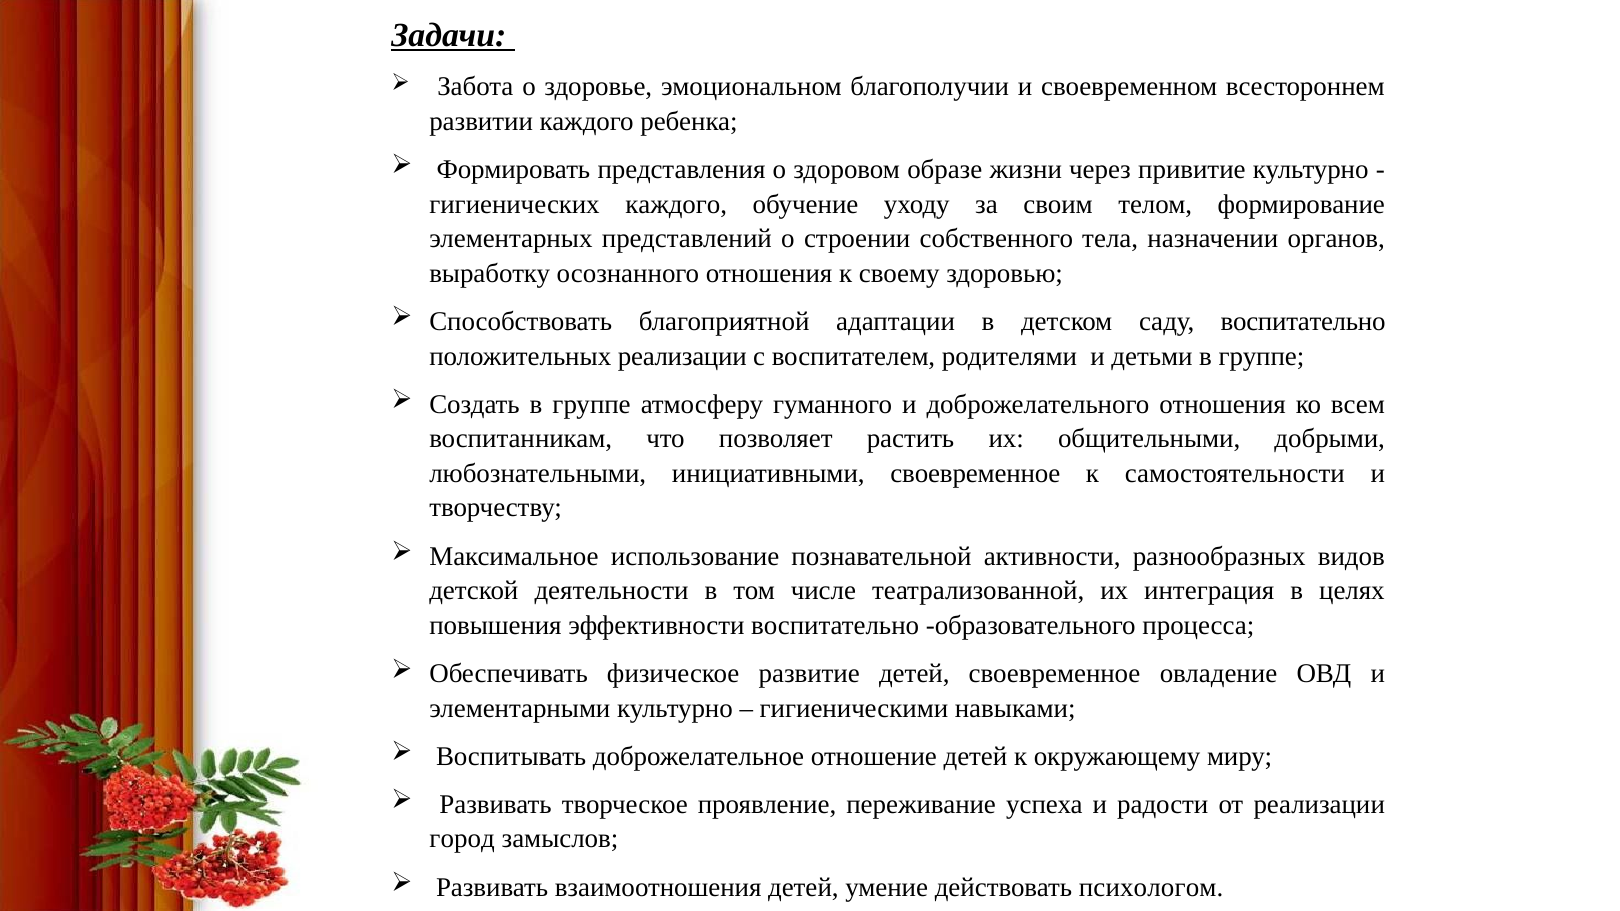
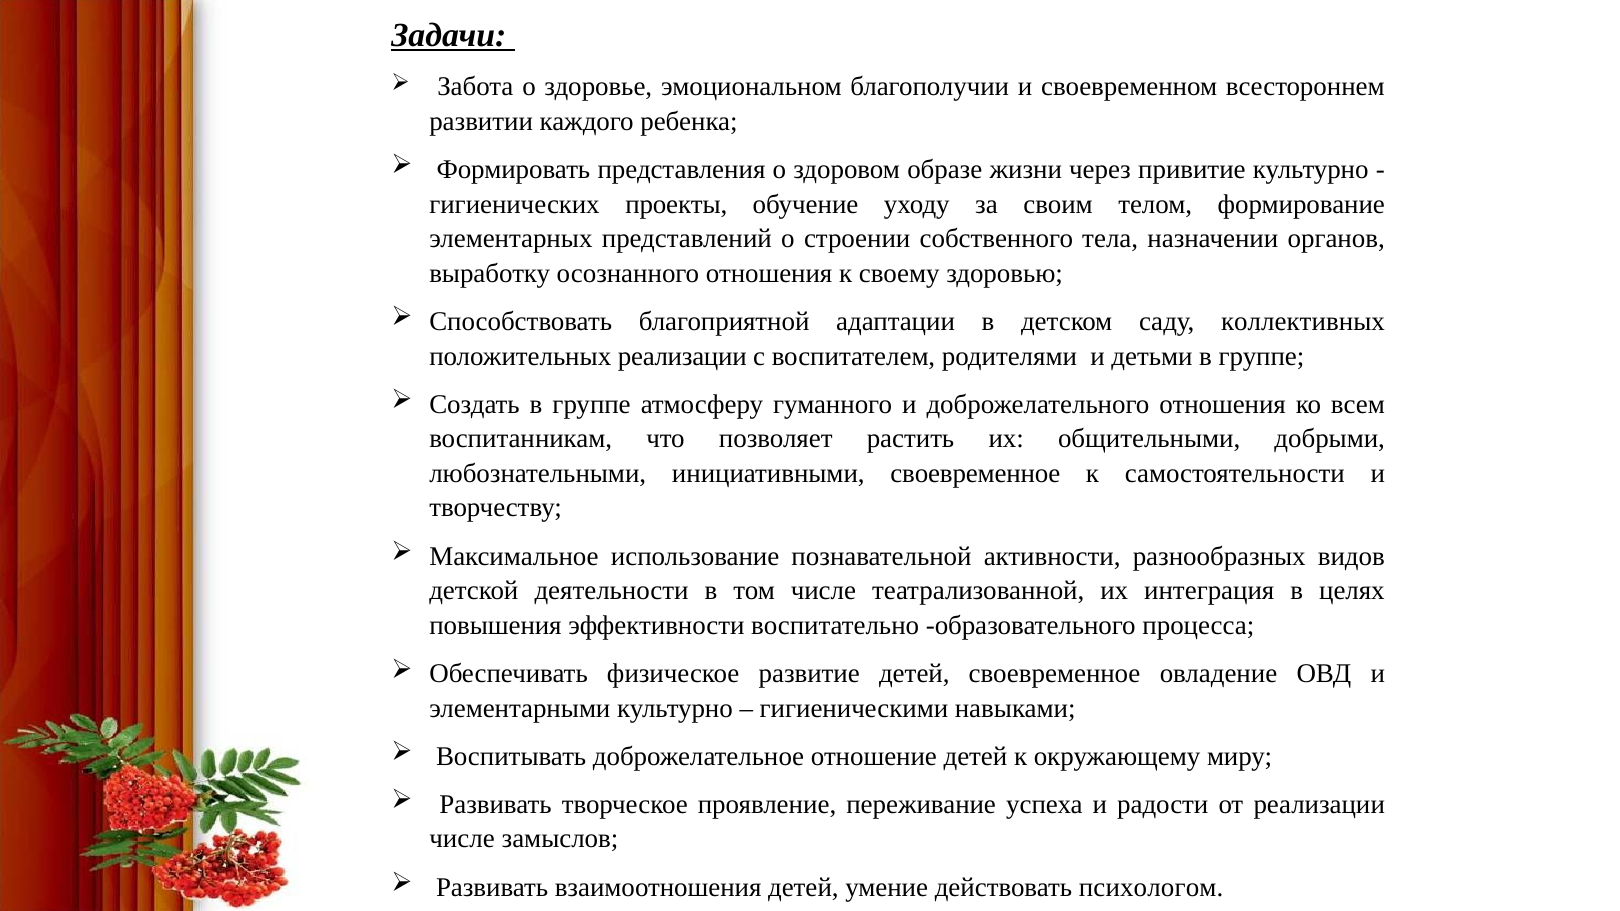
гигиенических каждого: каждого -> проекты
саду воспитательно: воспитательно -> коллективных
город at (462, 839): город -> числе
